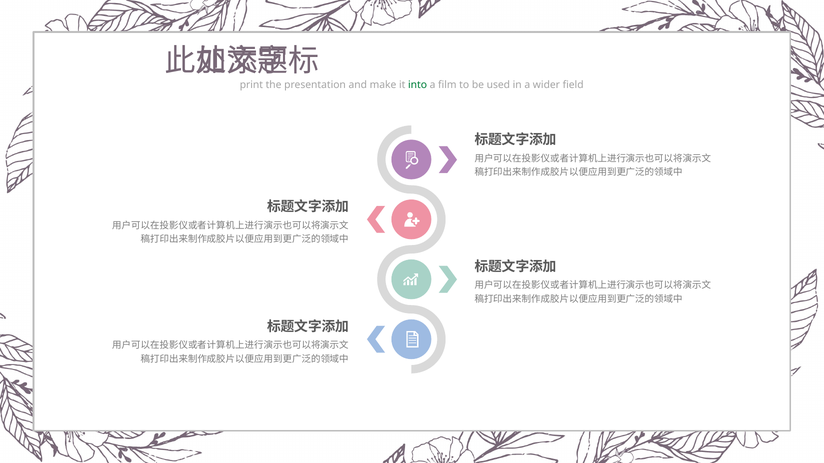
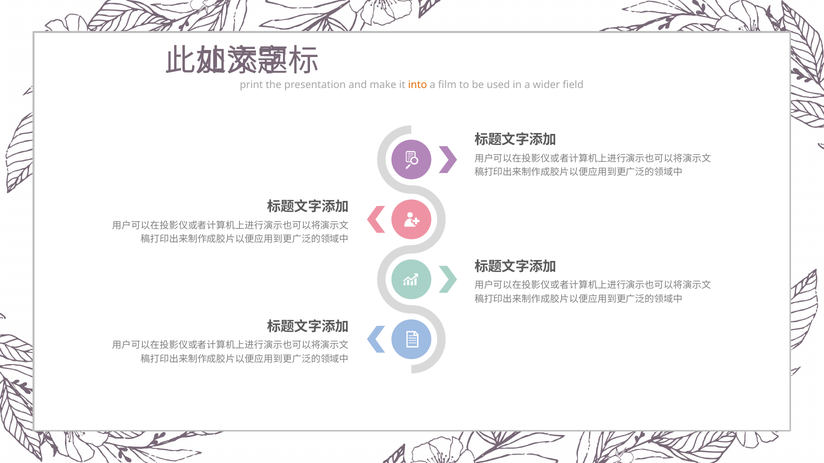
into colour: green -> orange
